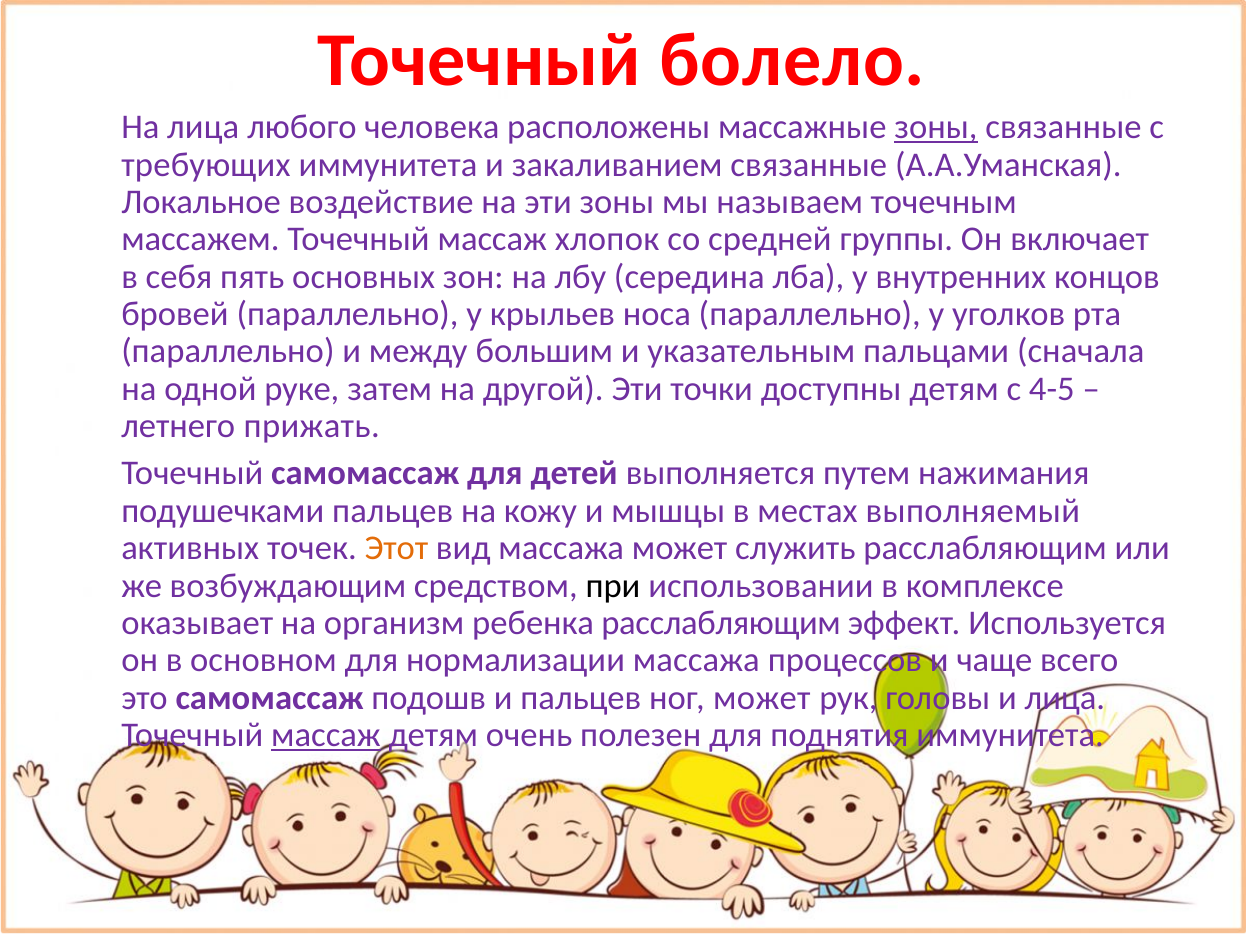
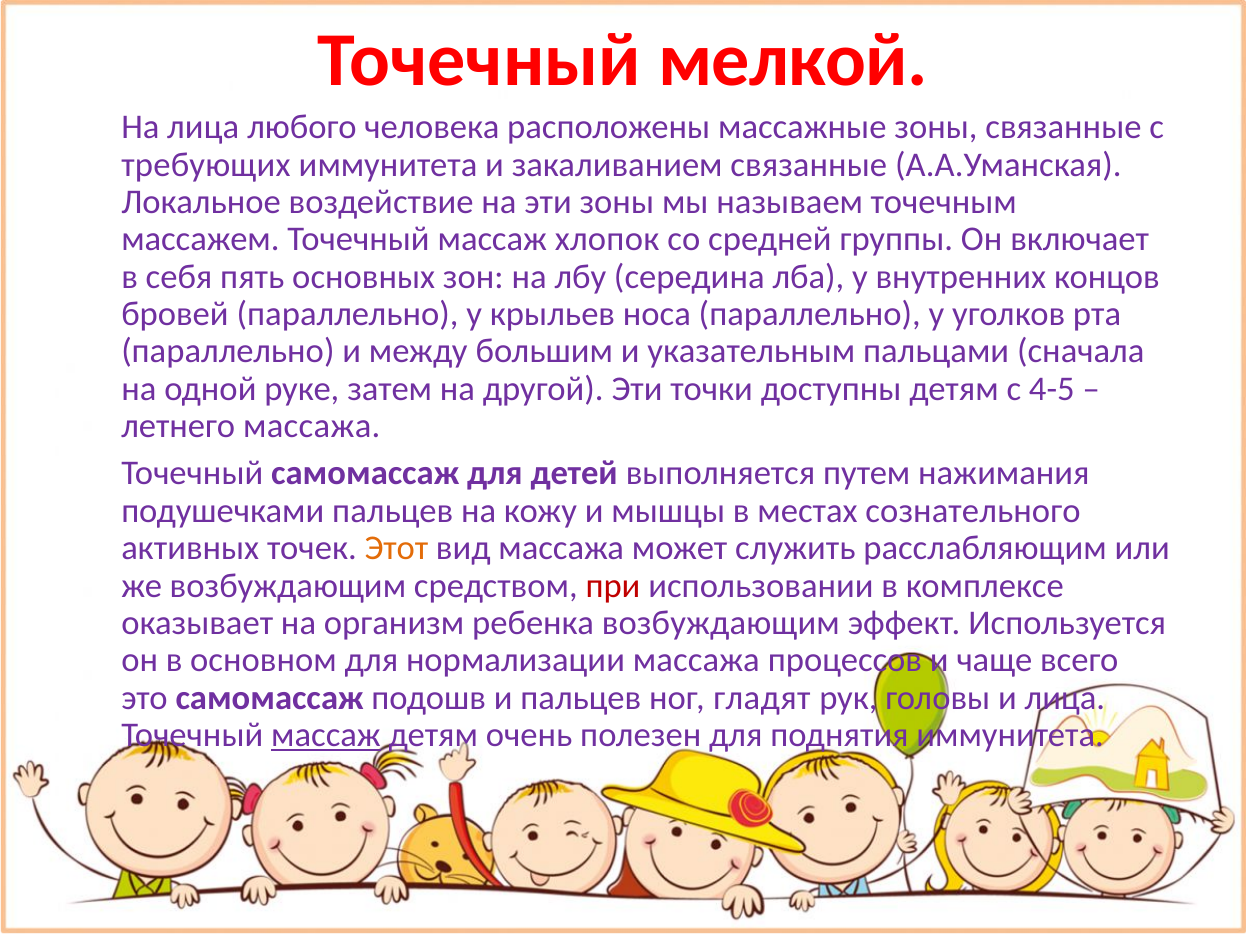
болело: болело -> мелкой
зоны at (936, 127) underline: present -> none
летнего прижать: прижать -> массажа
выполняемый: выполняемый -> сознательного
при colour: black -> red
ребенка расслабляющим: расслабляющим -> возбуждающим
ног может: может -> гладят
